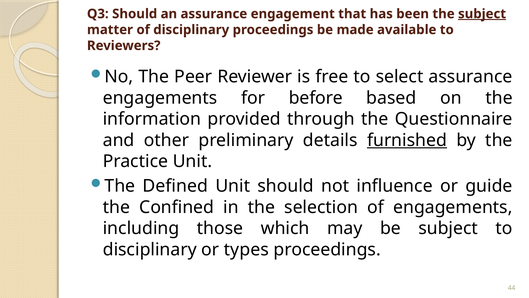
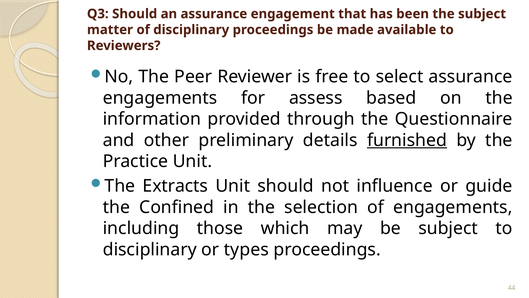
subject at (482, 14) underline: present -> none
before: before -> assess
Defined: Defined -> Extracts
